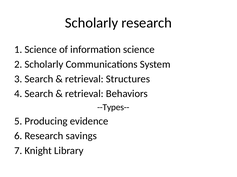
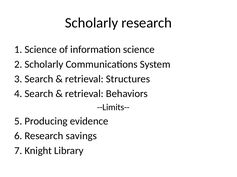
--Types--: --Types-- -> --Limits--
